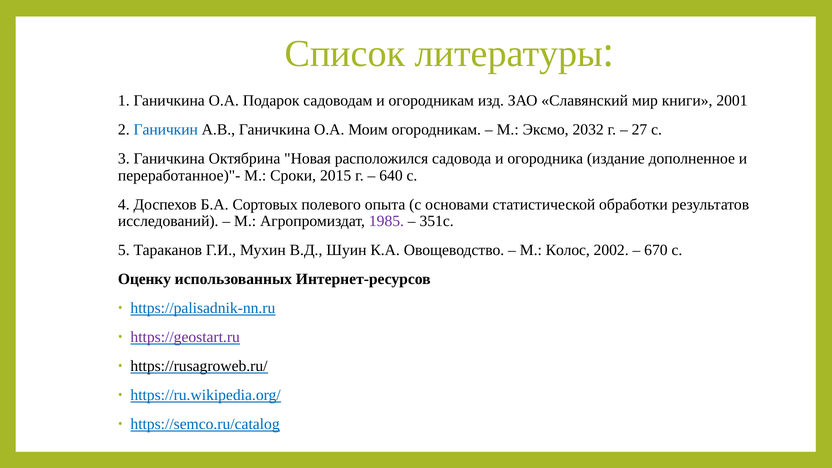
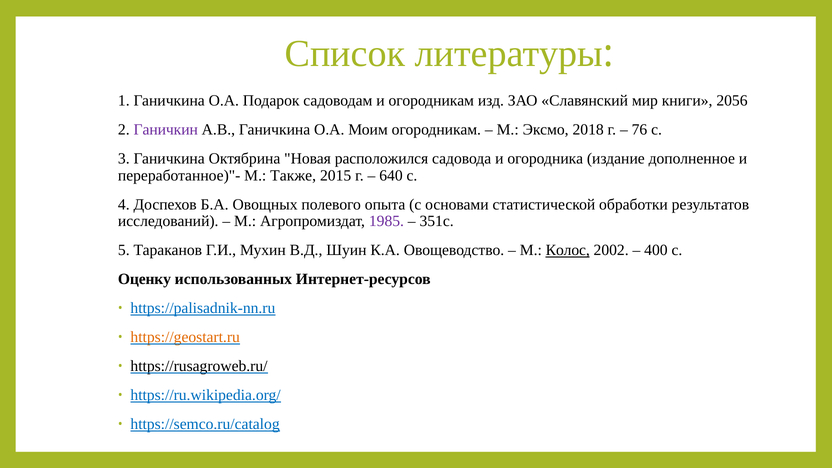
2001: 2001 -> 2056
Ганичкин colour: blue -> purple
2032: 2032 -> 2018
27: 27 -> 76
Сроки: Сроки -> Также
Сортовых: Сортовых -> Овощных
Колос underline: none -> present
670: 670 -> 400
https://geostart.ru colour: purple -> orange
